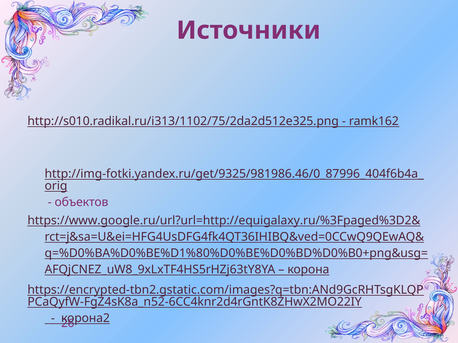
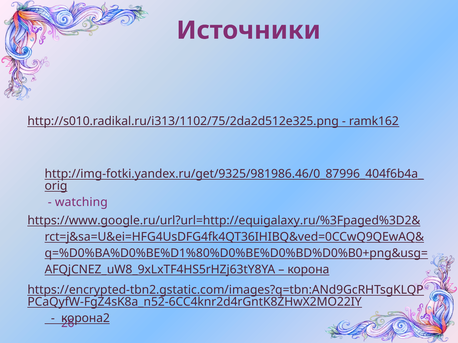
объектов: объектов -> watching
